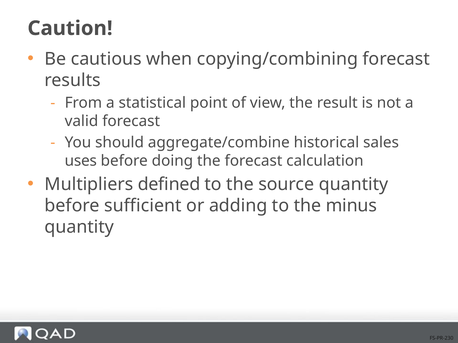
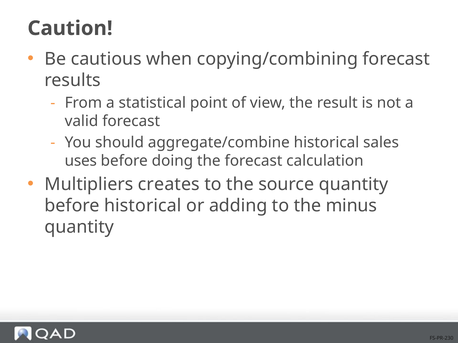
defined: defined -> creates
before sufficient: sufficient -> historical
